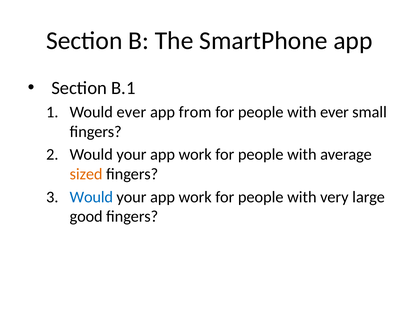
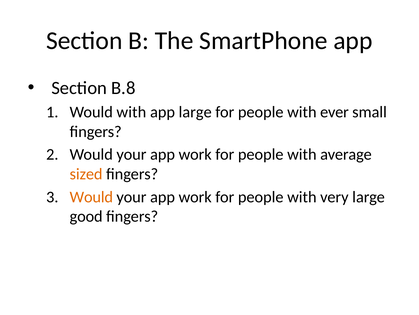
B.1: B.1 -> B.8
Would ever: ever -> with
app from: from -> large
Would at (91, 197) colour: blue -> orange
